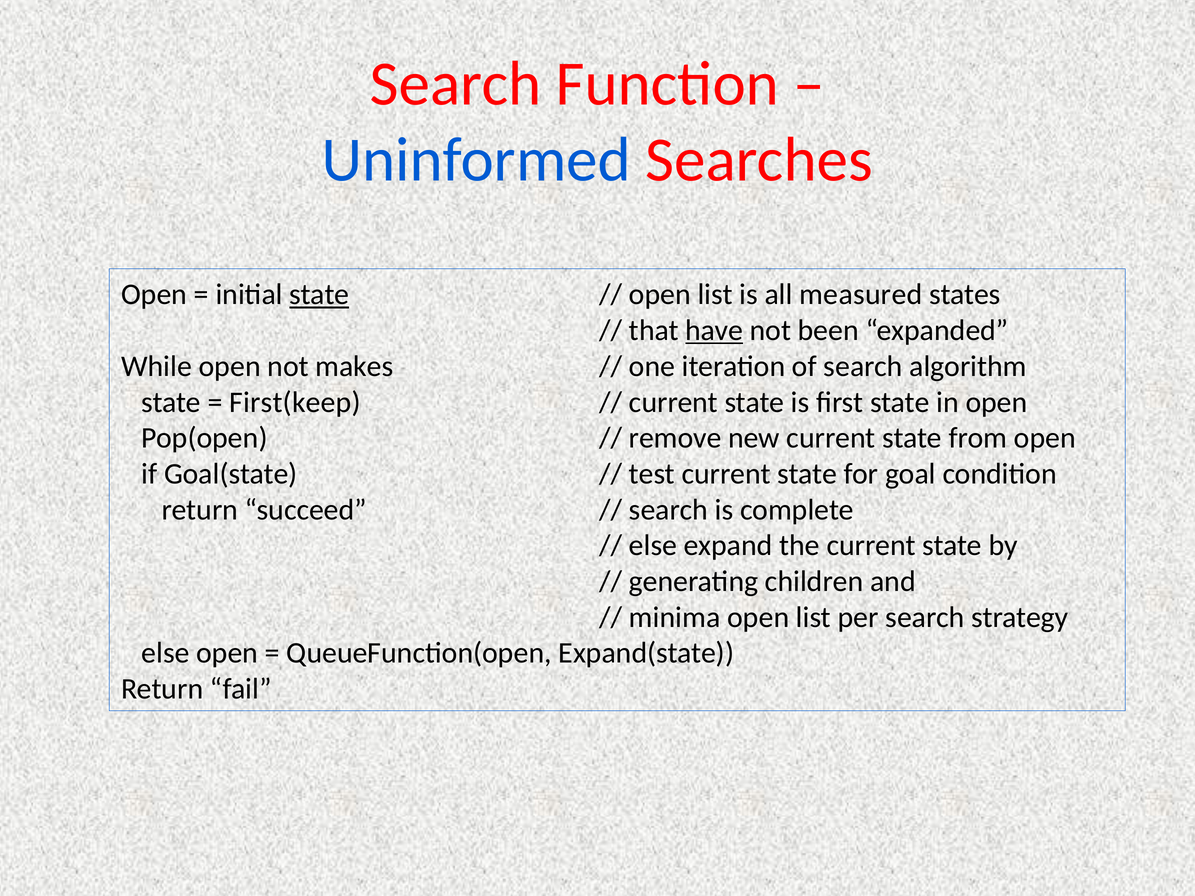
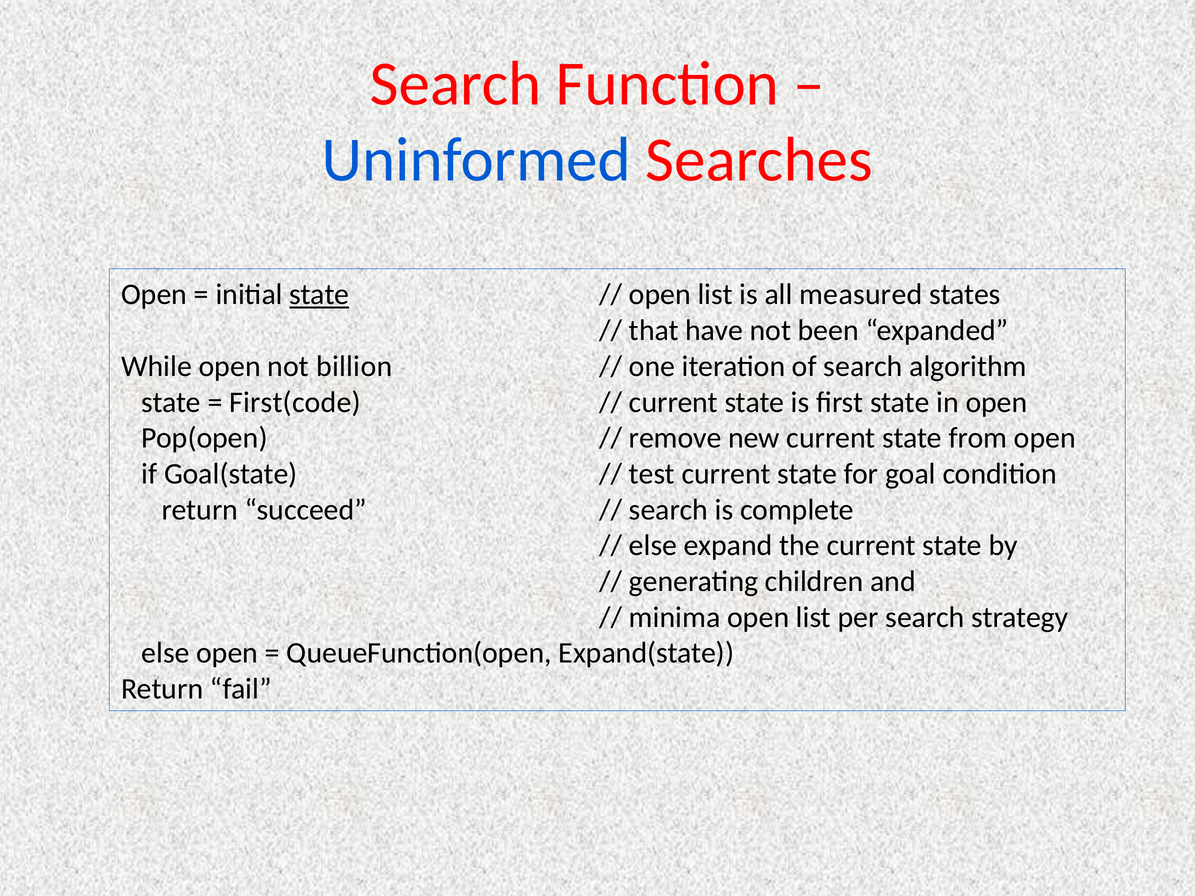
have underline: present -> none
makes: makes -> billion
First(keep: First(keep -> First(code
